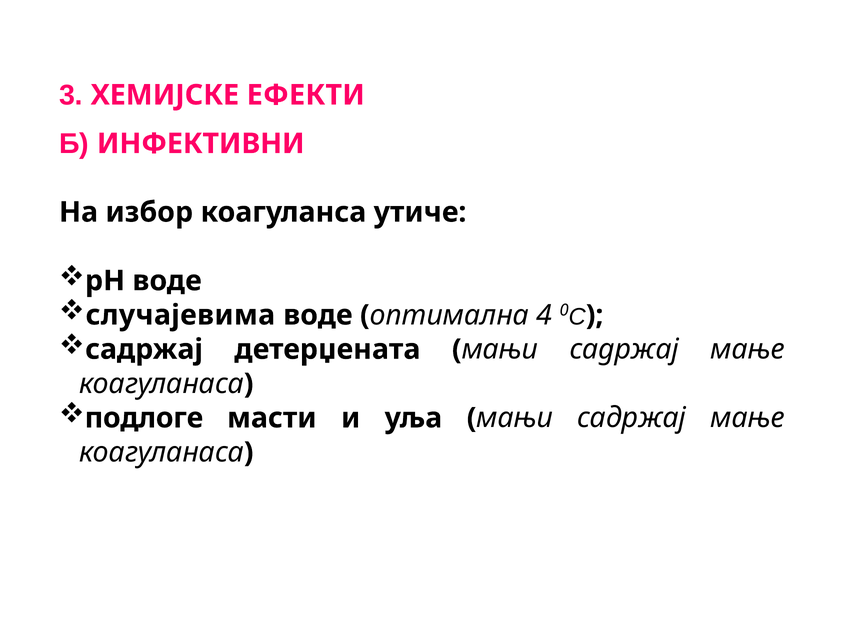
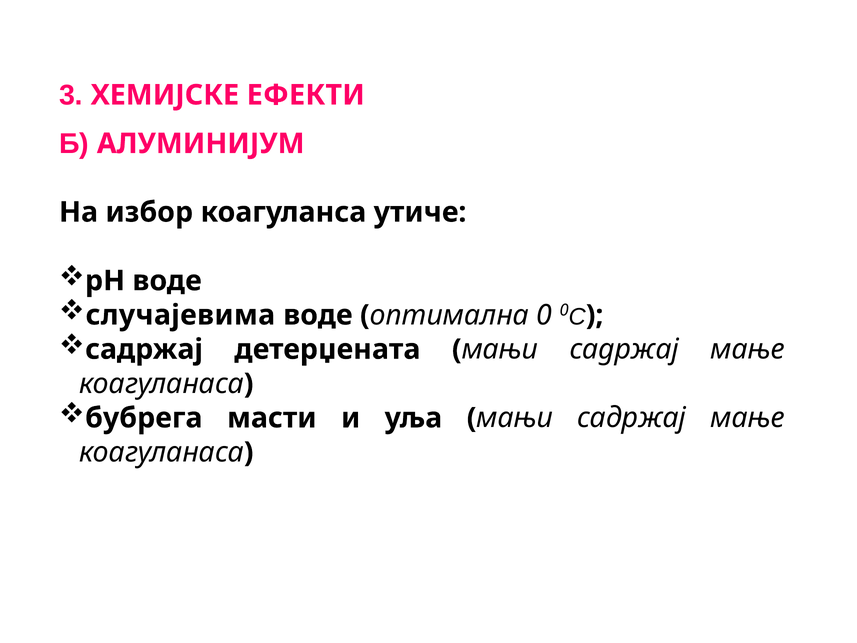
ИНФЕКТИВНИ: ИНФЕКТИВНИ -> АЛУМИНИЈУМ
4: 4 -> 0
подлоге: подлоге -> бубрега
